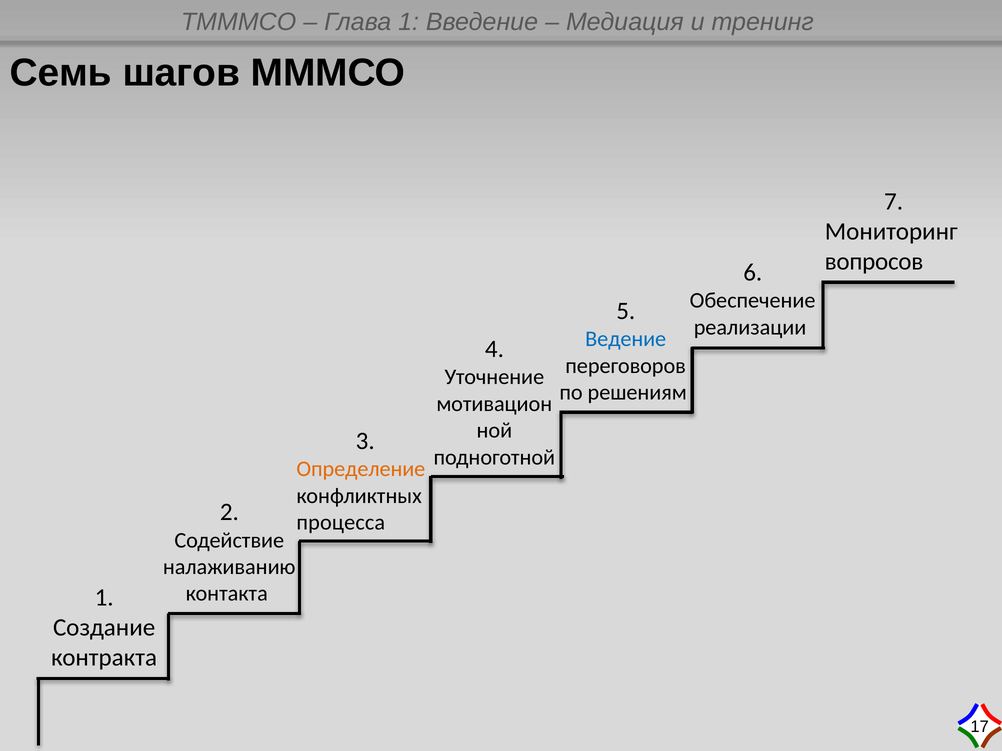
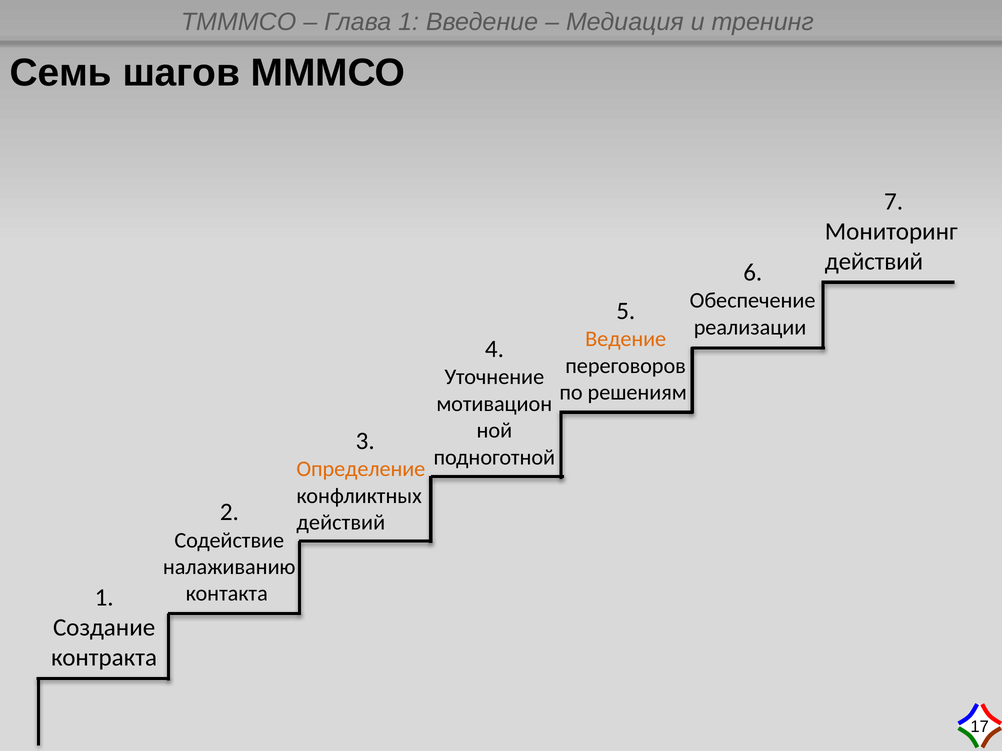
вопросов at (874, 262): вопросов -> действий
Ведение colour: blue -> orange
процесса at (341, 523): процесса -> действий
